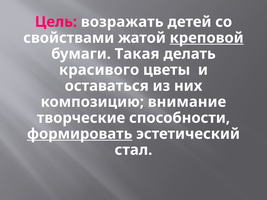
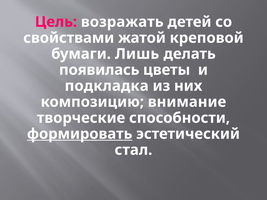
креповой underline: present -> none
Такая: Такая -> Лишь
красивого: красивого -> появилась
оставаться: оставаться -> подкладка
